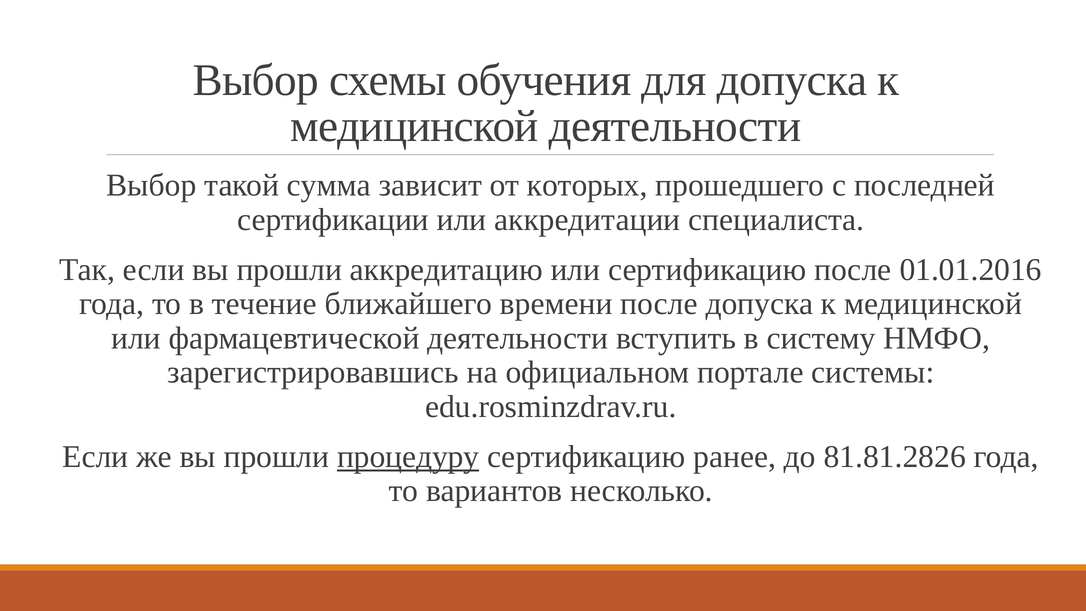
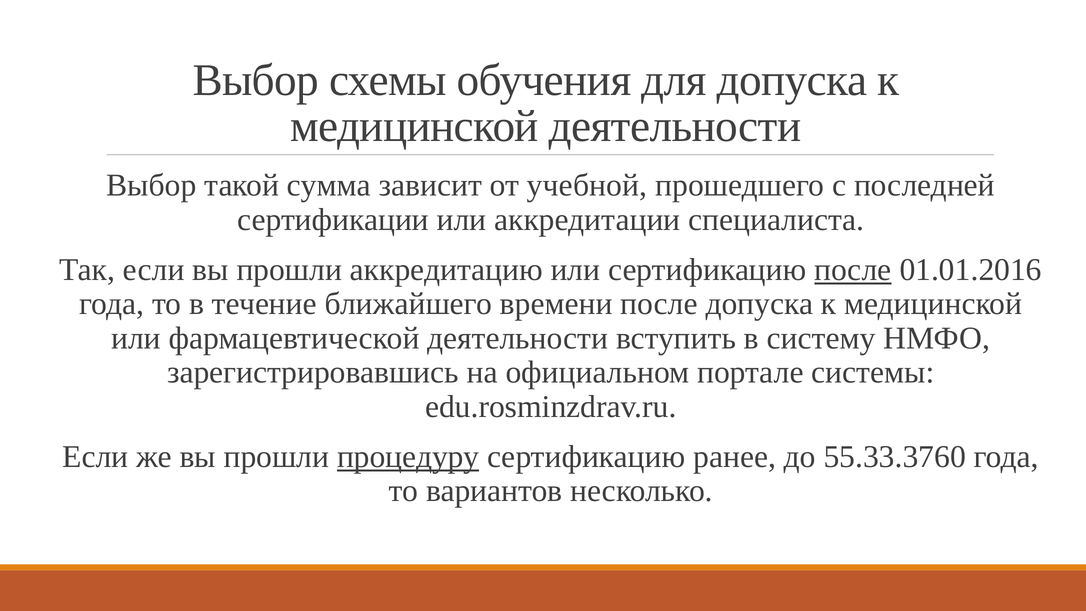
которых: которых -> учебной
после at (853, 270) underline: none -> present
81.81.2826: 81.81.2826 -> 55.33.3760
